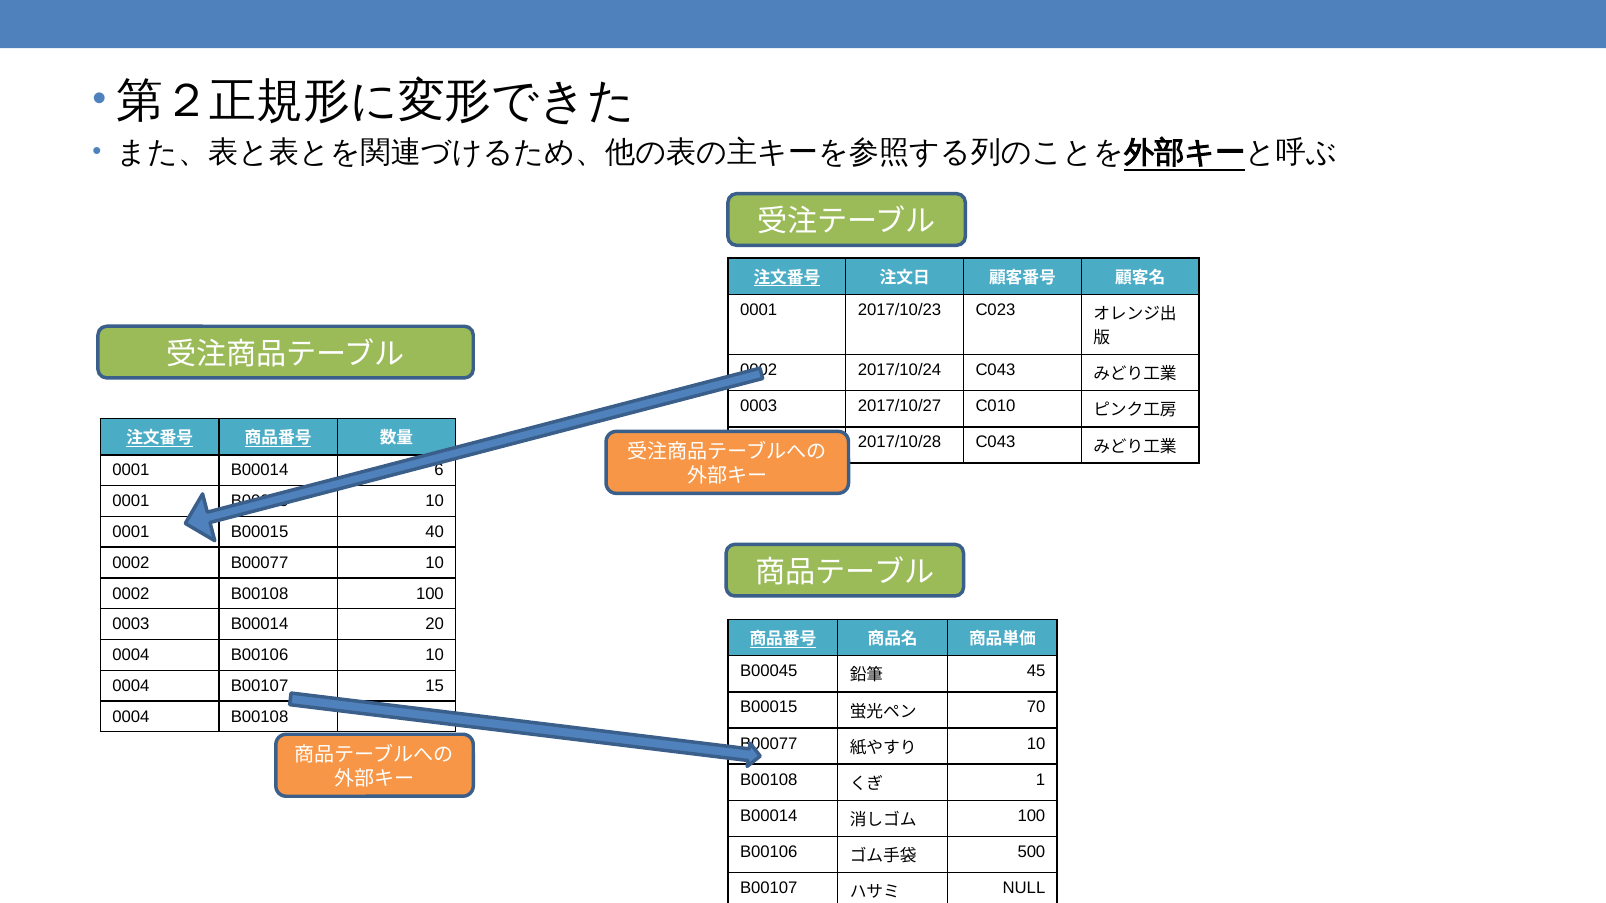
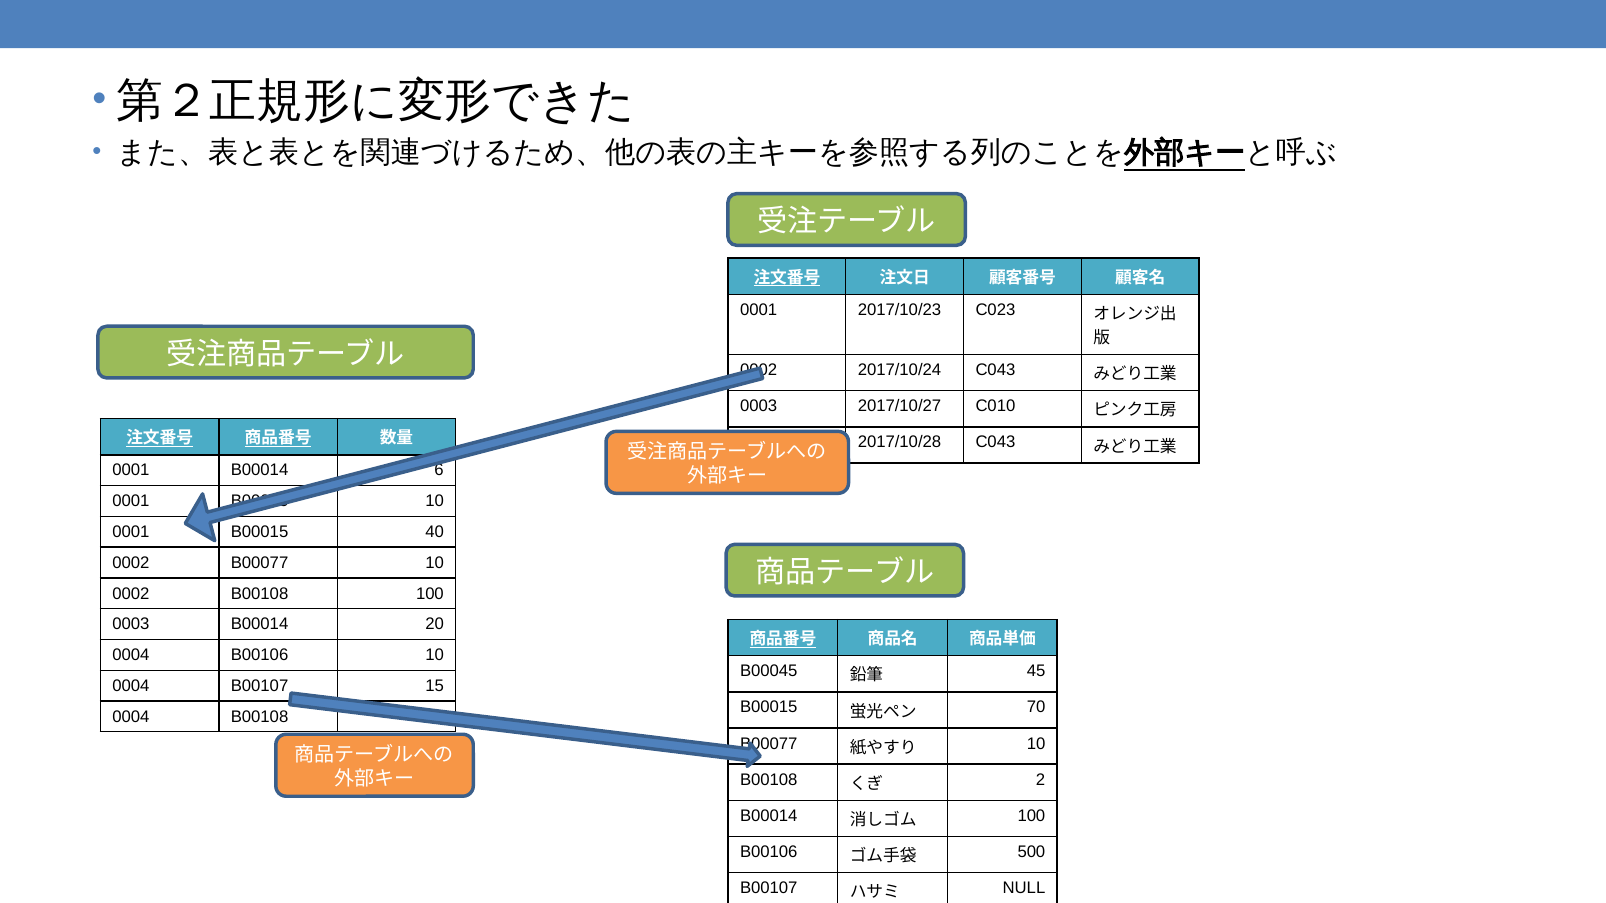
1: 1 -> 2
